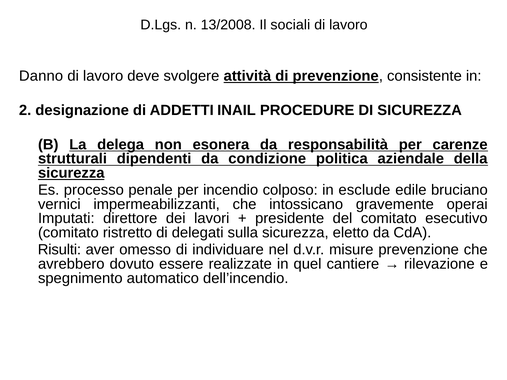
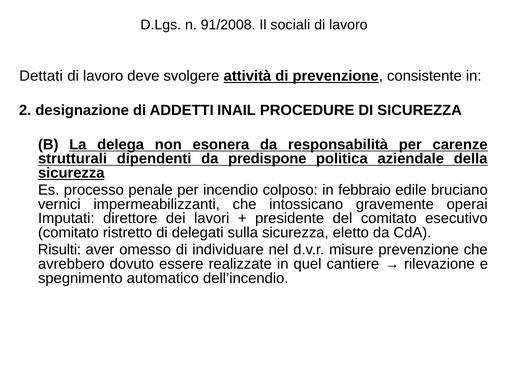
13/2008: 13/2008 -> 91/2008
Danno: Danno -> Dettati
condizione: condizione -> predispone
esclude: esclude -> febbraio
